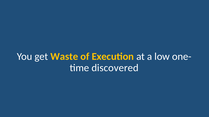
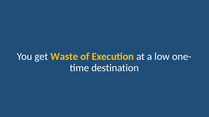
discovered: discovered -> destination
